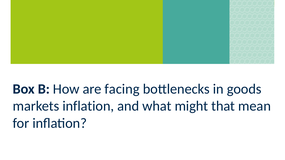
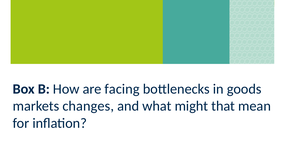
markets inflation: inflation -> changes
